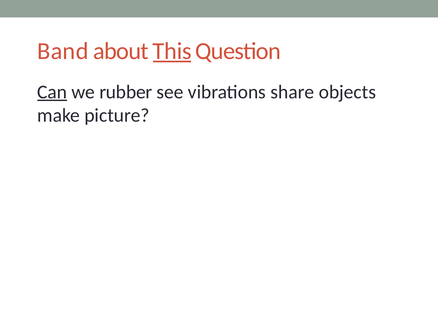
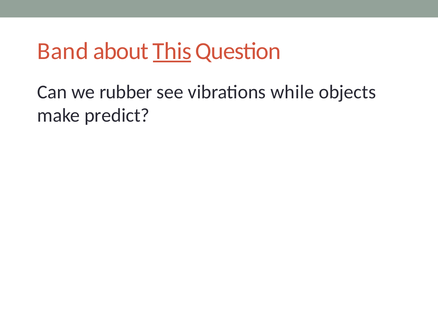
Can underline: present -> none
share: share -> while
picture: picture -> predict
